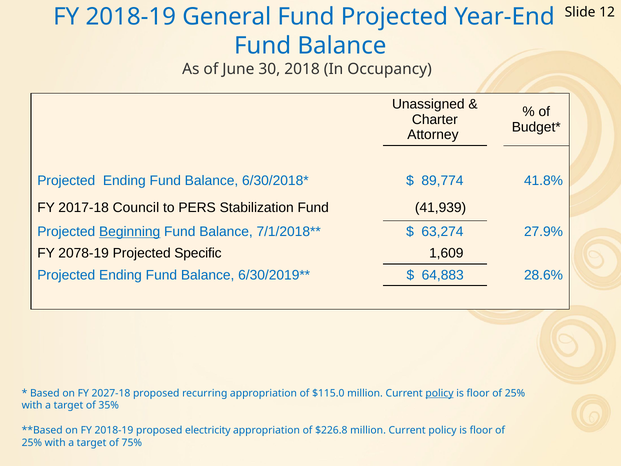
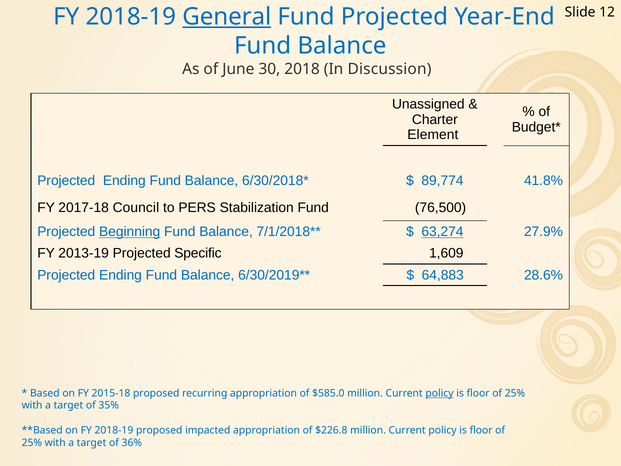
General underline: none -> present
Occupancy: Occupancy -> Discussion
Attorney: Attorney -> Element
41,939: 41,939 -> 76,500
63,274 underline: none -> present
2078-19: 2078-19 -> 2013-19
2027-18: 2027-18 -> 2015-18
$115.0: $115.0 -> $585.0
electricity: electricity -> impacted
75%: 75% -> 36%
